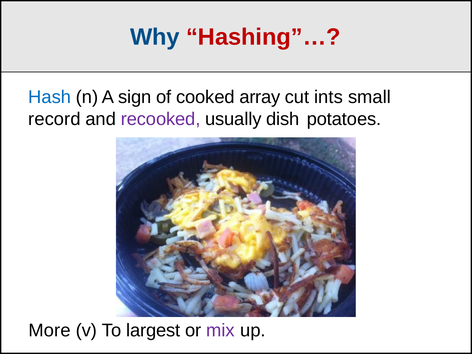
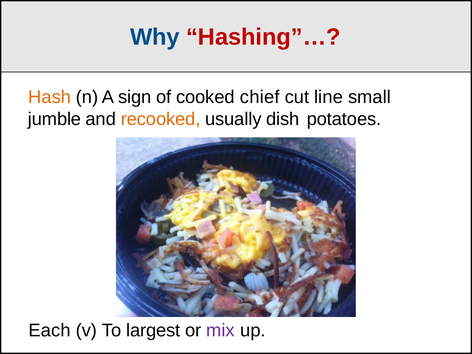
Hash colour: blue -> orange
array: array -> chief
ints: ints -> line
record: record -> jumble
recooked colour: purple -> orange
More: More -> Each
